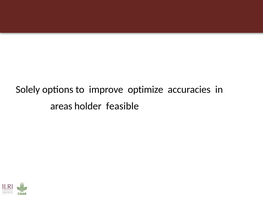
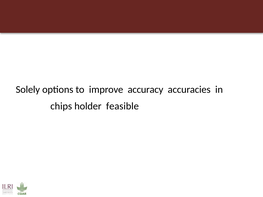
optimize: optimize -> accuracy
areas: areas -> chips
